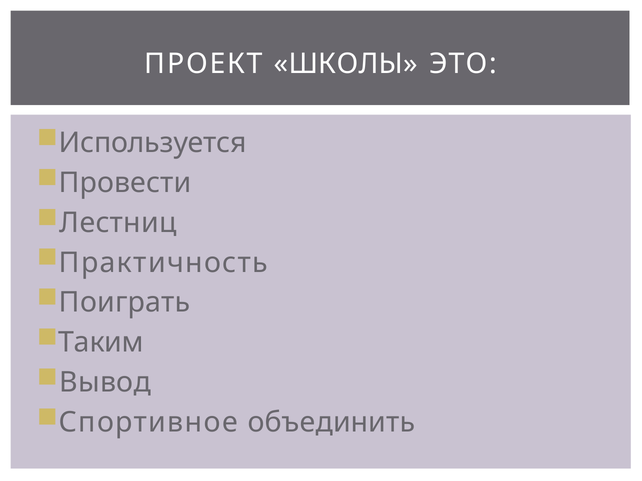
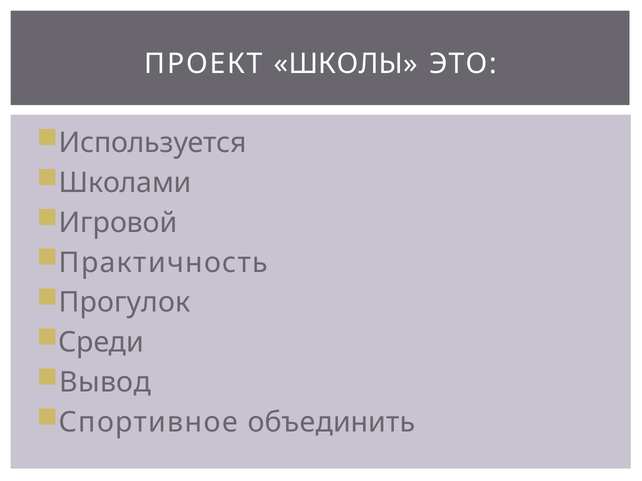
Провести: Провести -> Школами
Лестниц: Лестниц -> Игровой
Поиграть: Поиграть -> Прогулок
Таким: Таким -> Среди
